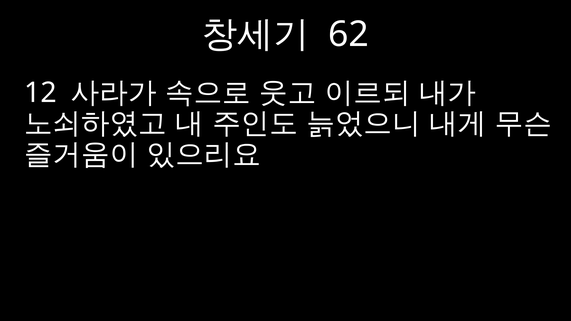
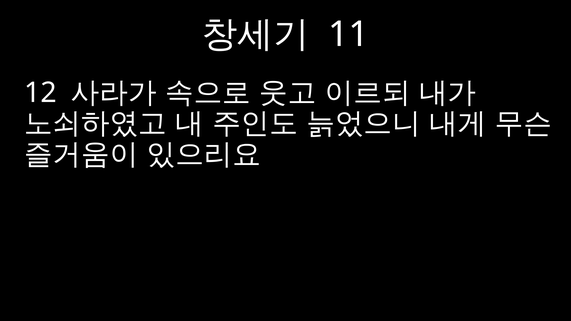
62: 62 -> 11
